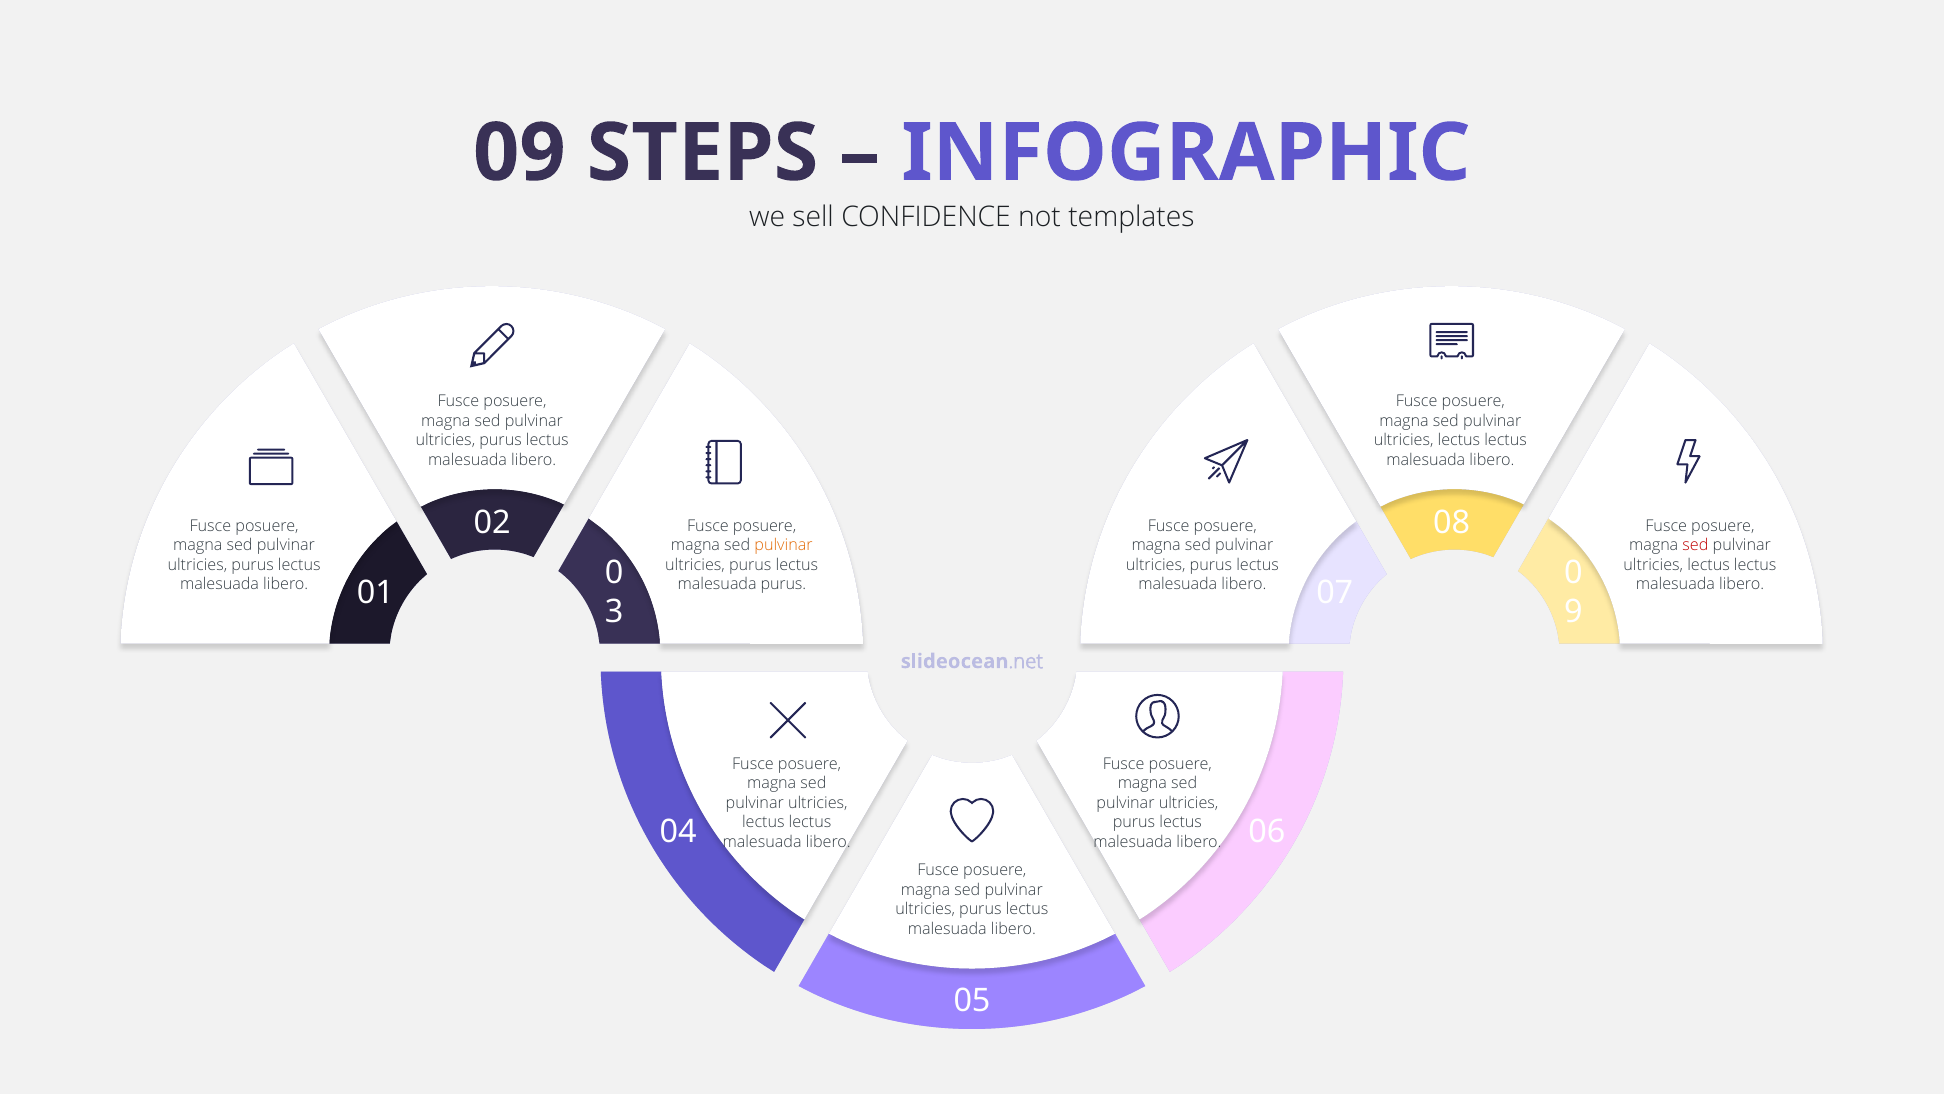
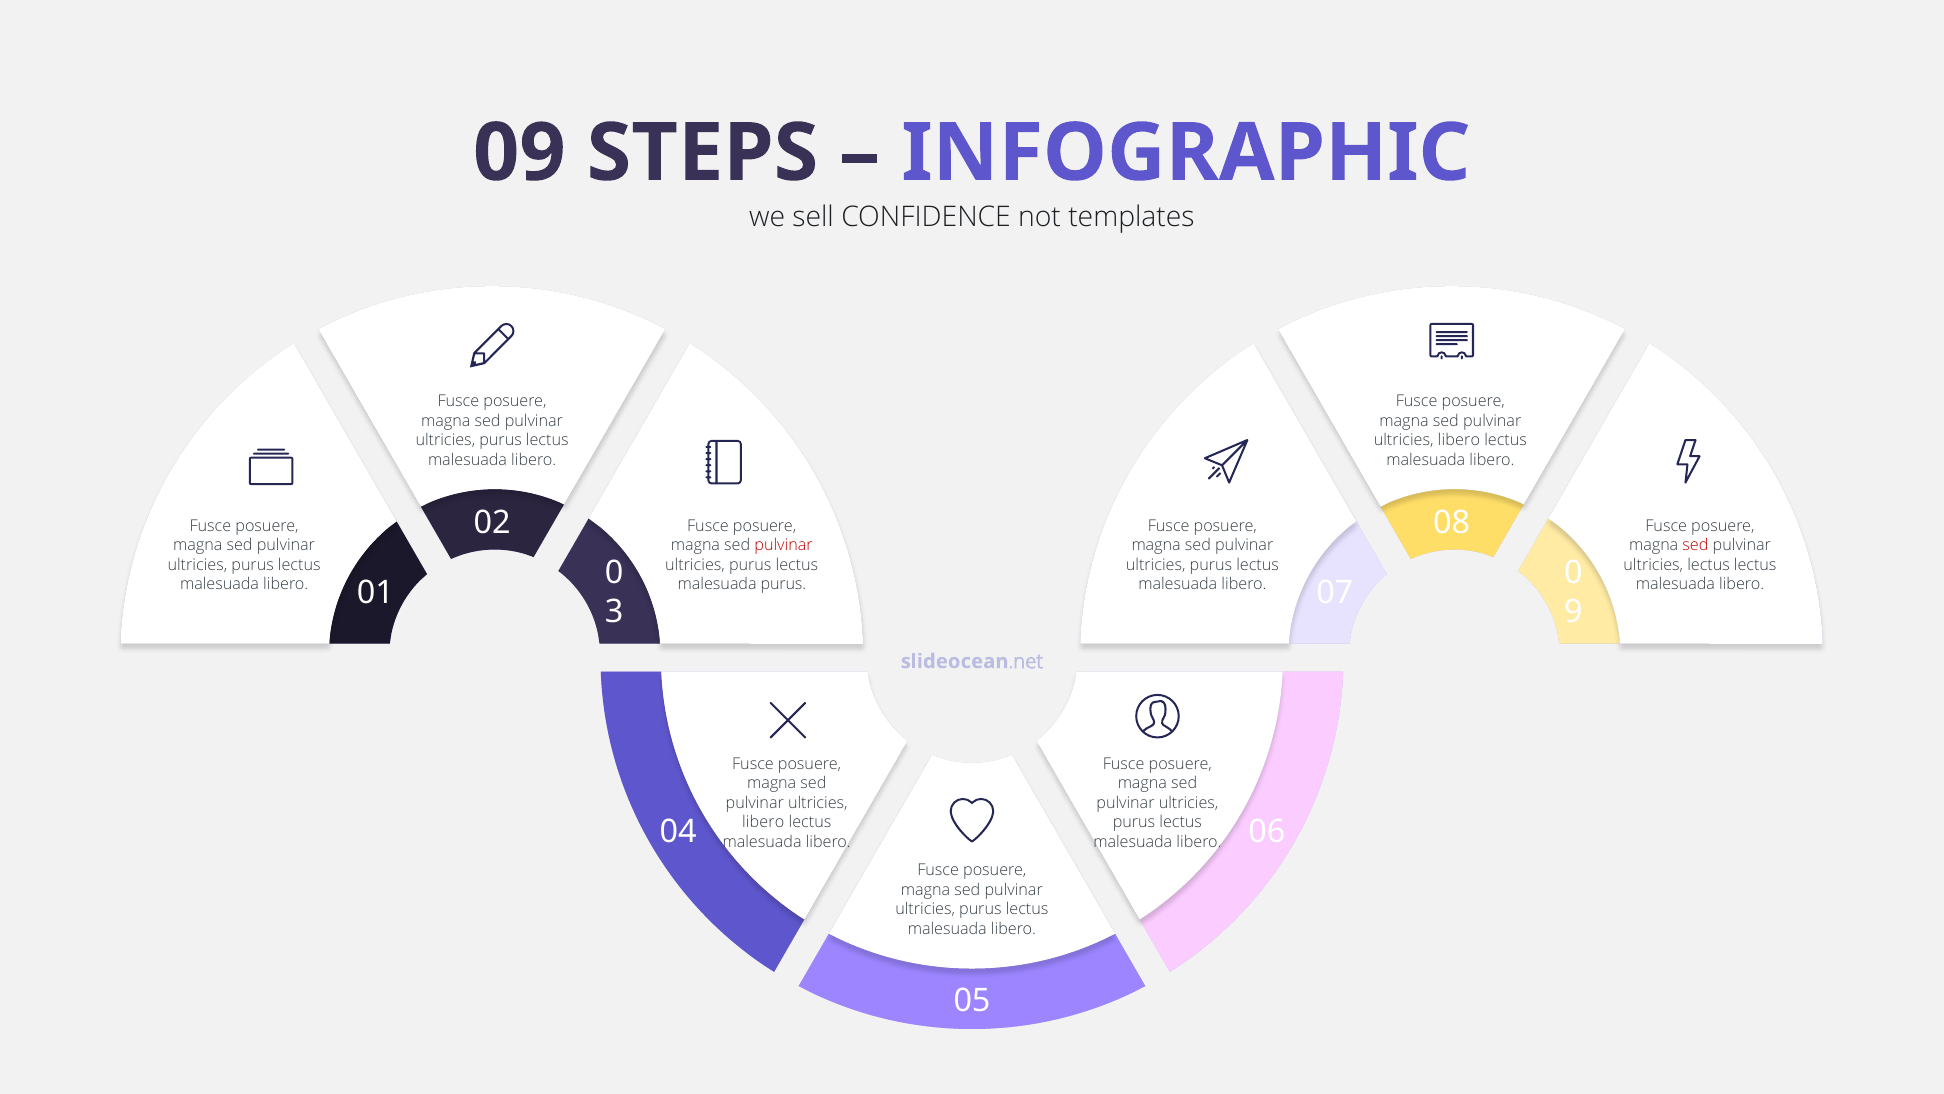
lectus at (1459, 440): lectus -> libero
pulvinar at (784, 545) colour: orange -> red
lectus at (763, 822): lectus -> libero
